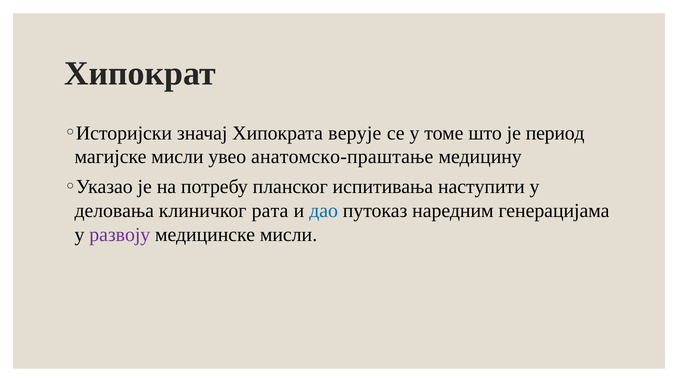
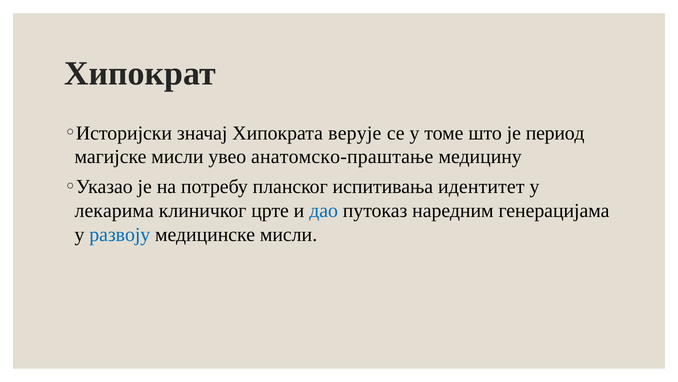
наступити: наступити -> идентитет
деловања: деловања -> лекарима
рата: рата -> црте
развоју colour: purple -> blue
